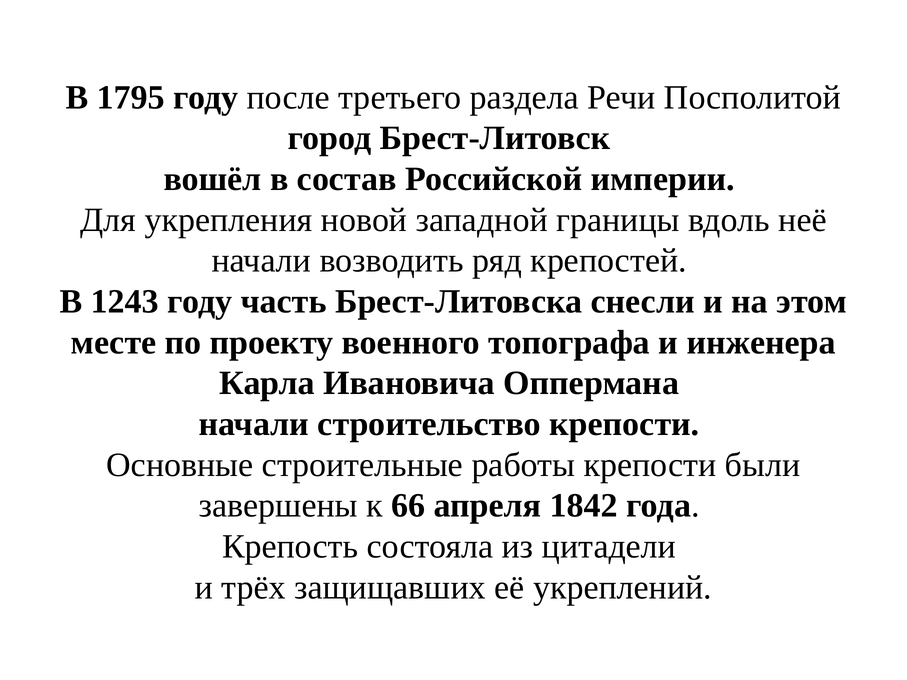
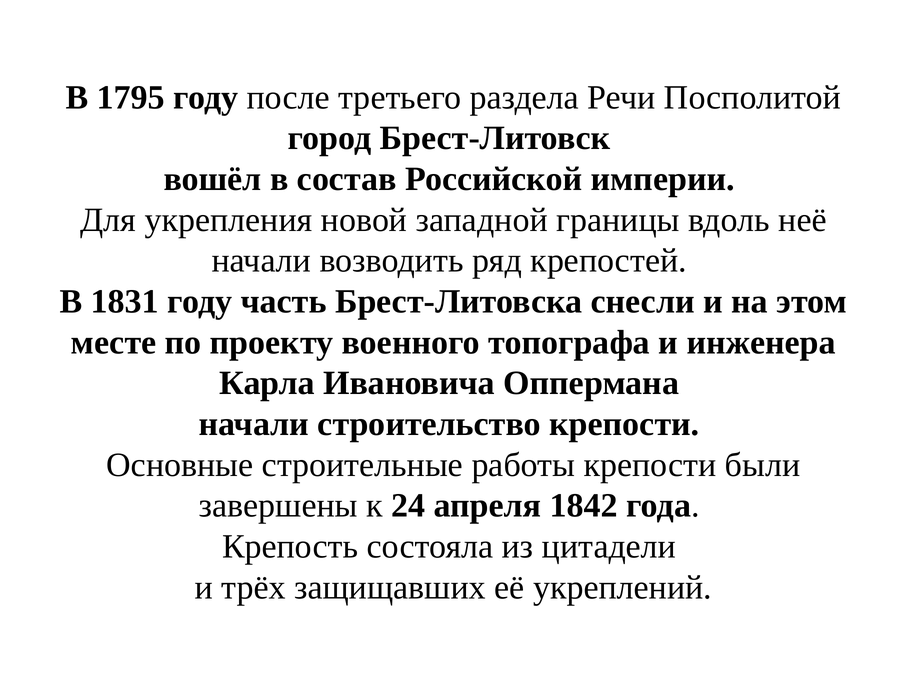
1243: 1243 -> 1831
66: 66 -> 24
